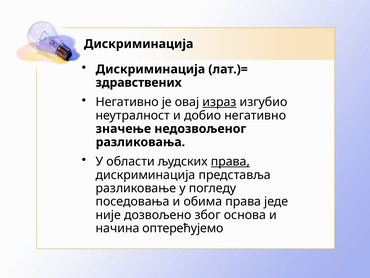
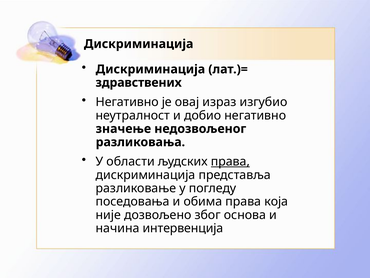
израз underline: present -> none
једе: једе -> која
оптерећујемо: оптерећујемо -> интервенција
